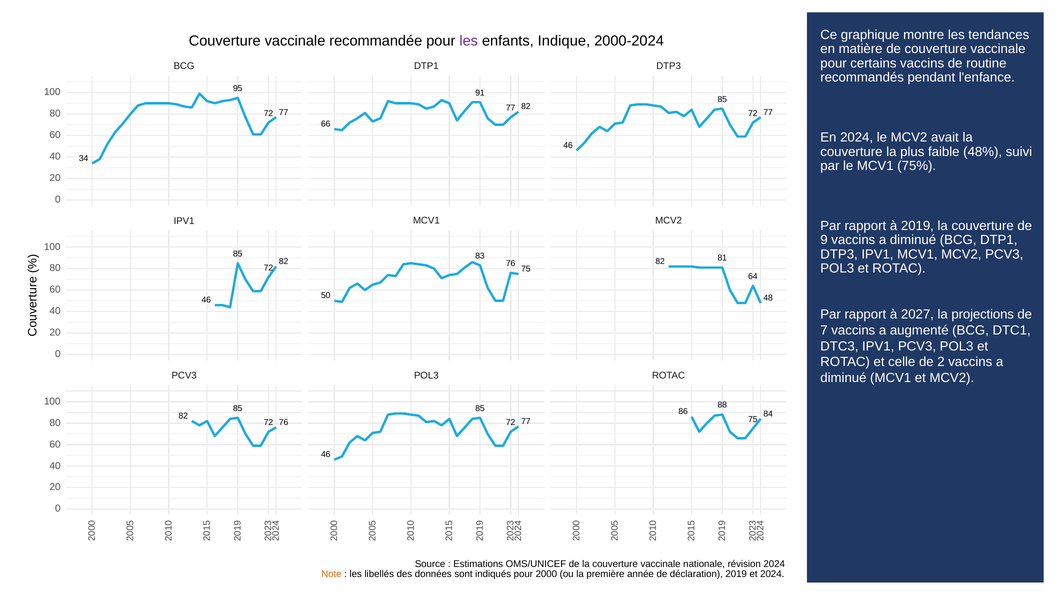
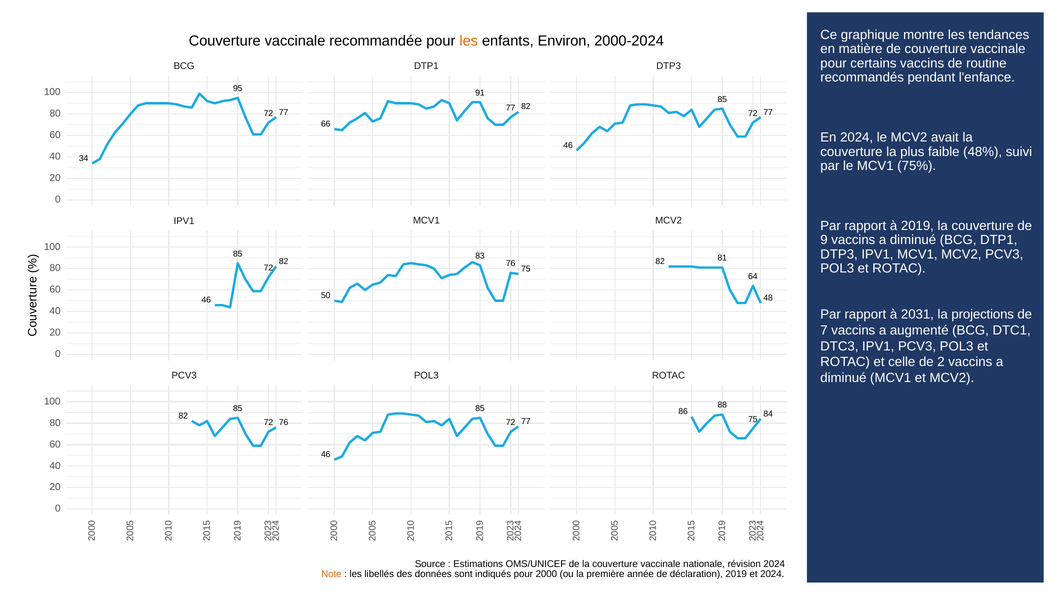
les at (469, 41) colour: purple -> orange
Indique: Indique -> Environ
2027: 2027 -> 2031
